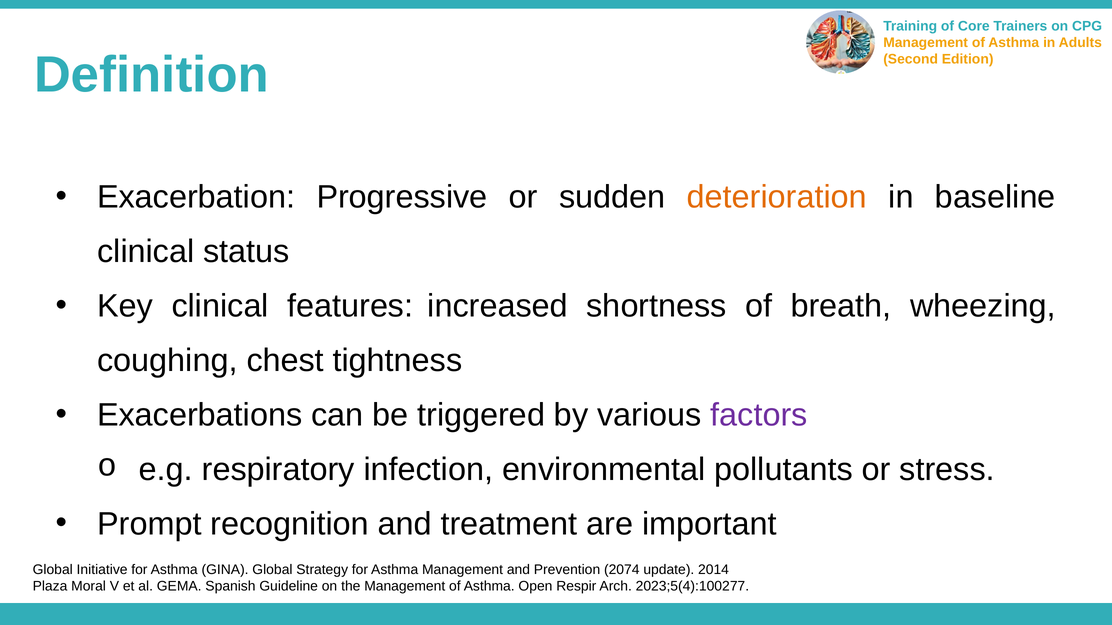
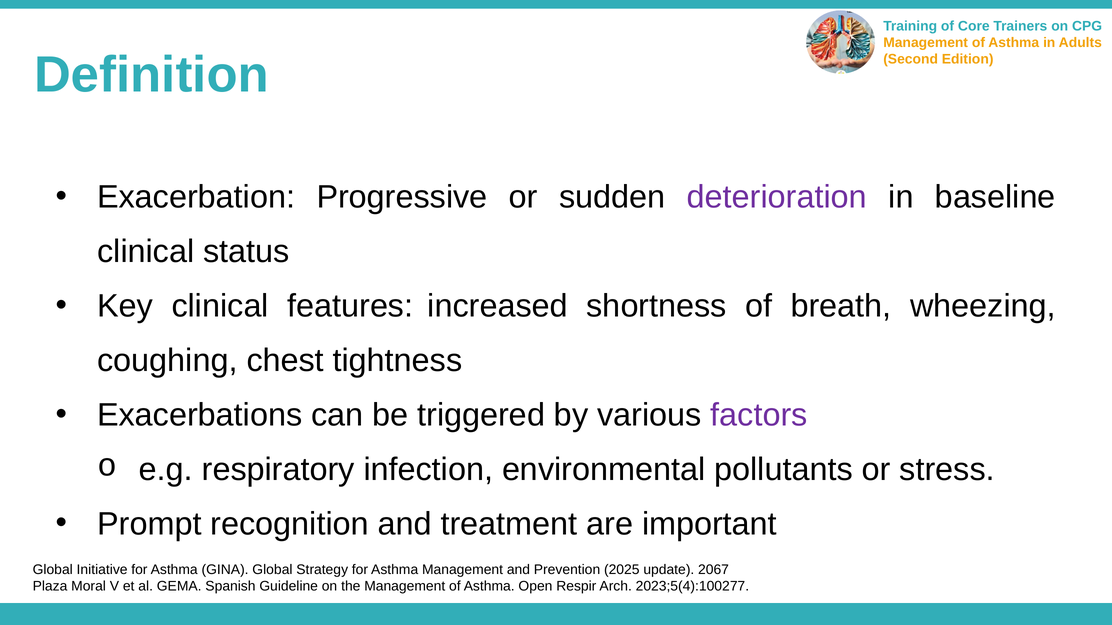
deterioration colour: orange -> purple
2074: 2074 -> 2025
2014: 2014 -> 2067
